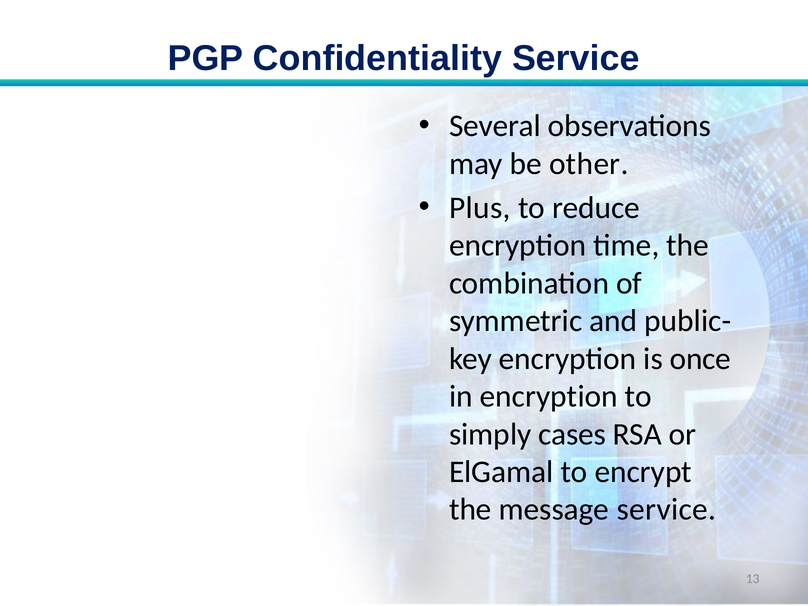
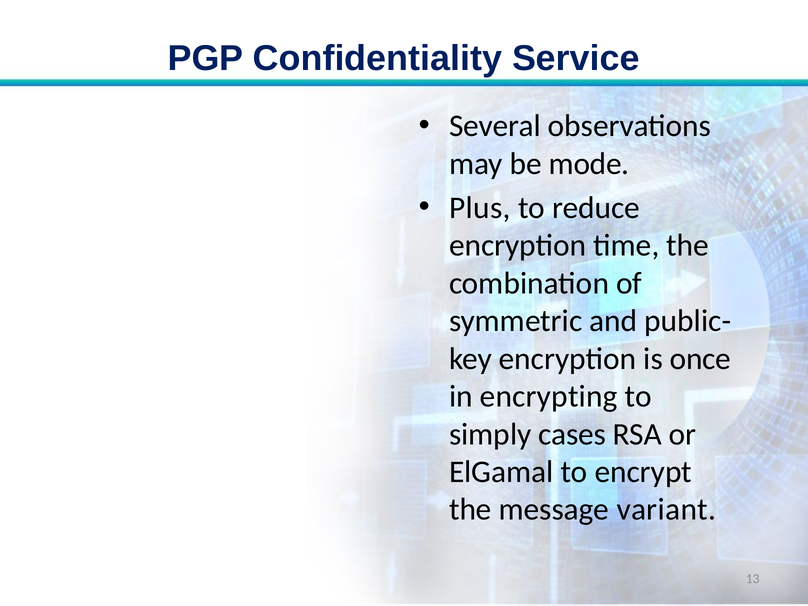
other: other -> mode
in encryption: encryption -> encrypting
message service: service -> variant
